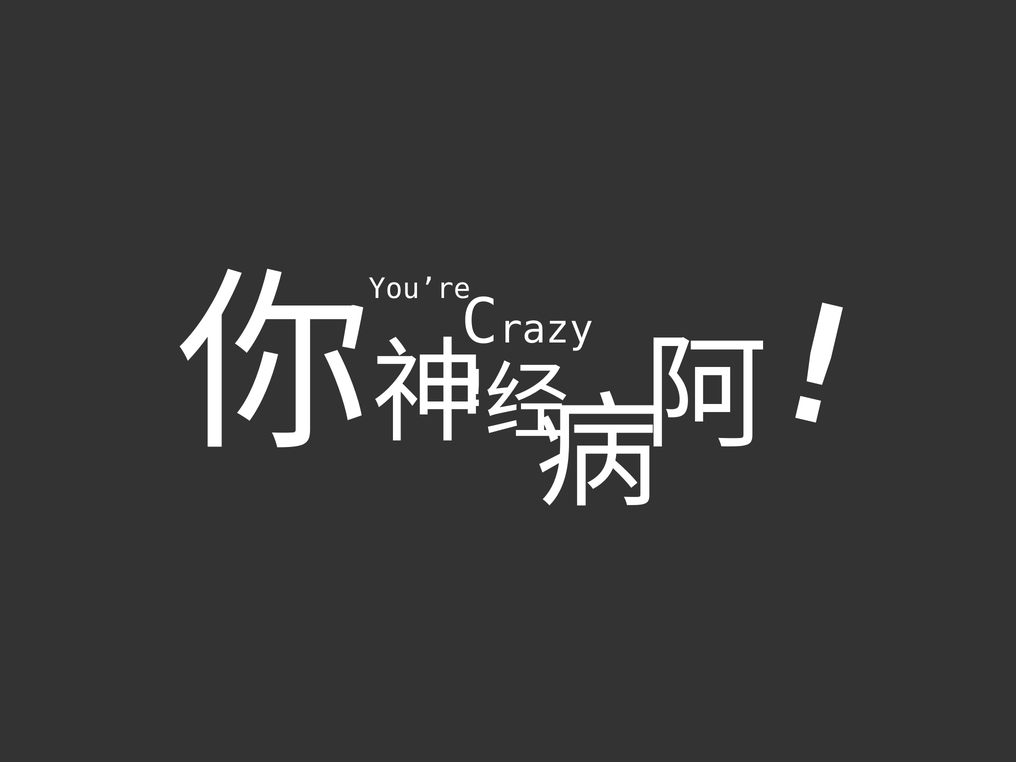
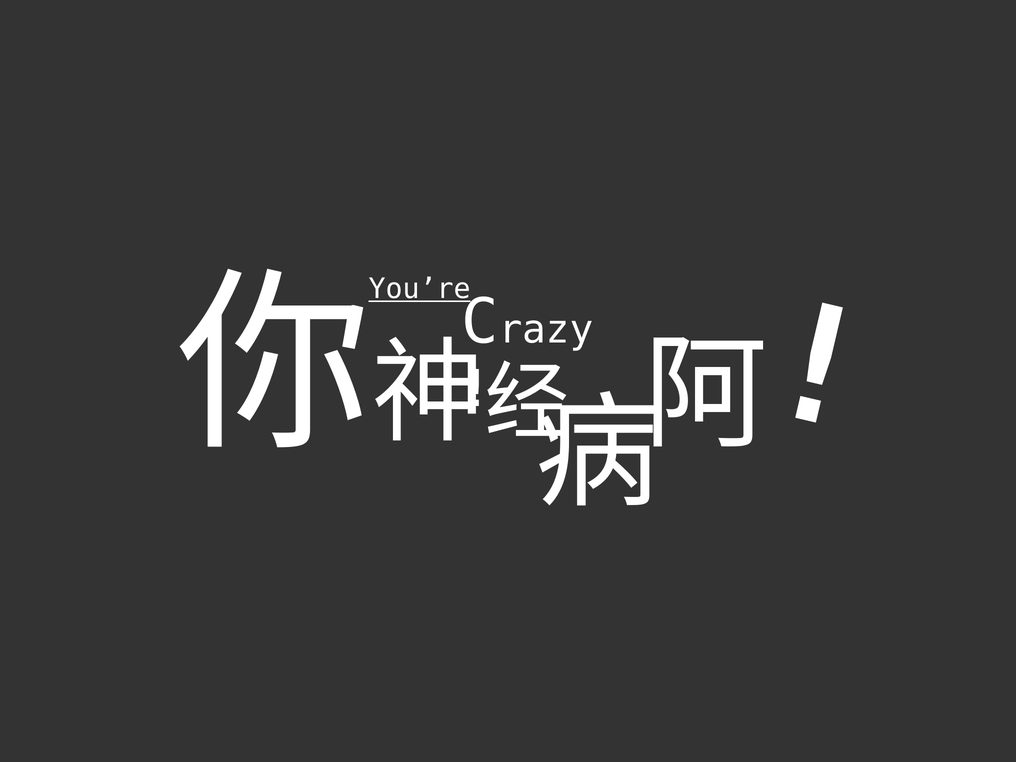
You’re underline: none -> present
